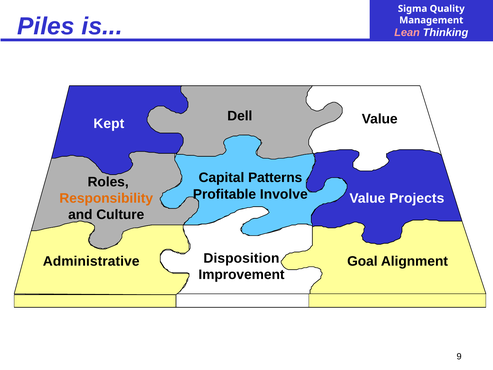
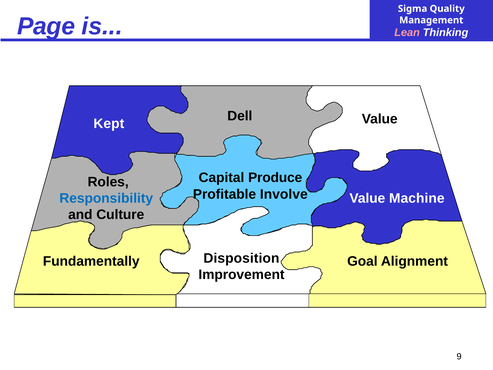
Piles: Piles -> Page
Patterns: Patterns -> Produce
Responsibility colour: orange -> blue
Projects: Projects -> Machine
Administrative: Administrative -> Fundamentally
